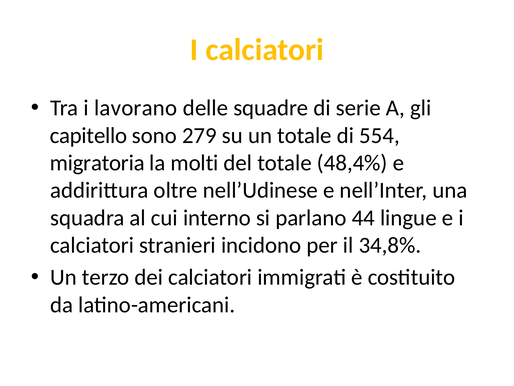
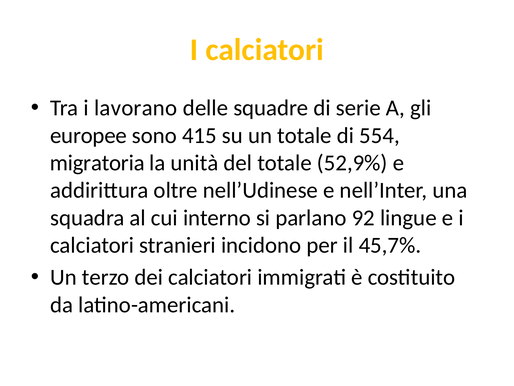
capitello: capitello -> europee
279: 279 -> 415
molti: molti -> unità
48,4%: 48,4% -> 52,9%
44: 44 -> 92
34,8%: 34,8% -> 45,7%
